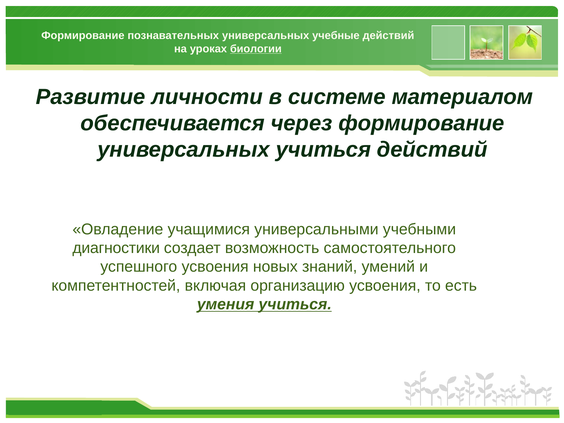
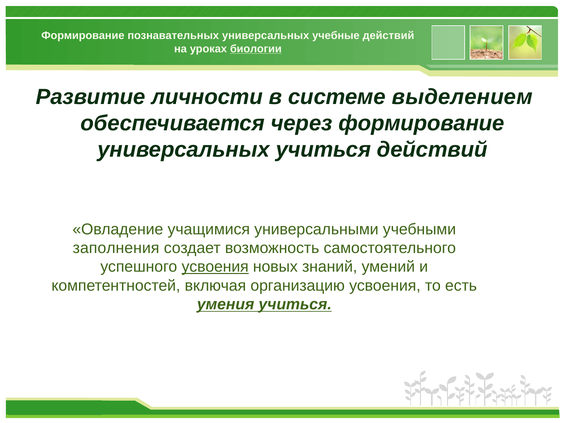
материалом: материалом -> выделением
диагностики: диагностики -> заполнения
усвоения at (215, 267) underline: none -> present
